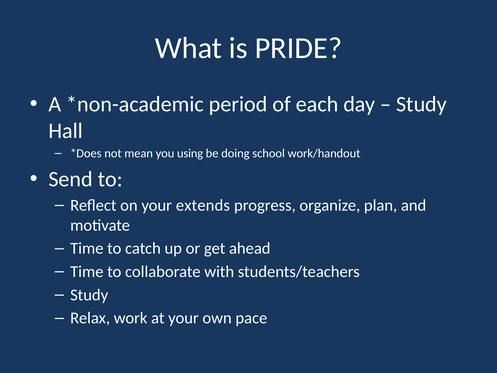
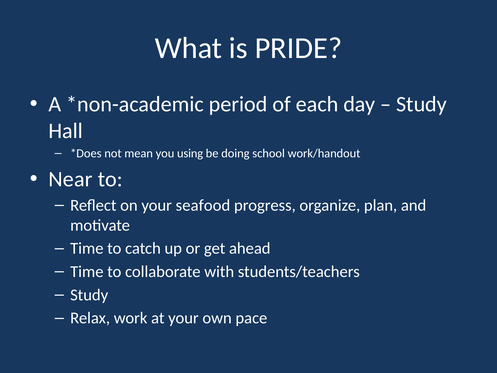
Send: Send -> Near
extends: extends -> seafood
